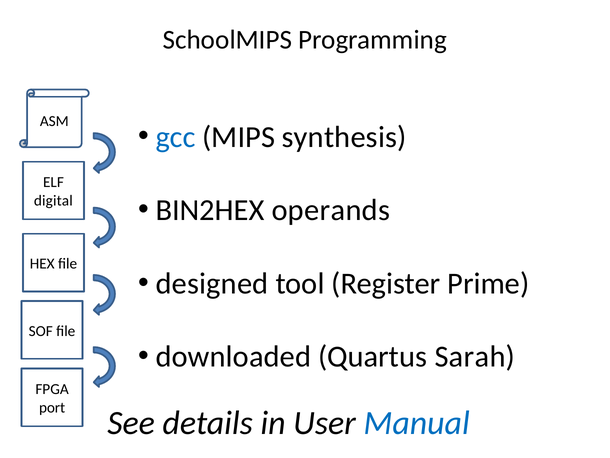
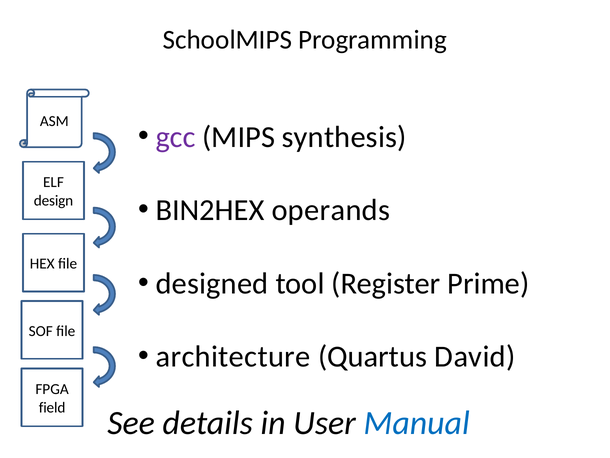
gcc colour: blue -> purple
digital: digital -> design
downloaded: downloaded -> architecture
Sarah: Sarah -> David
port: port -> field
